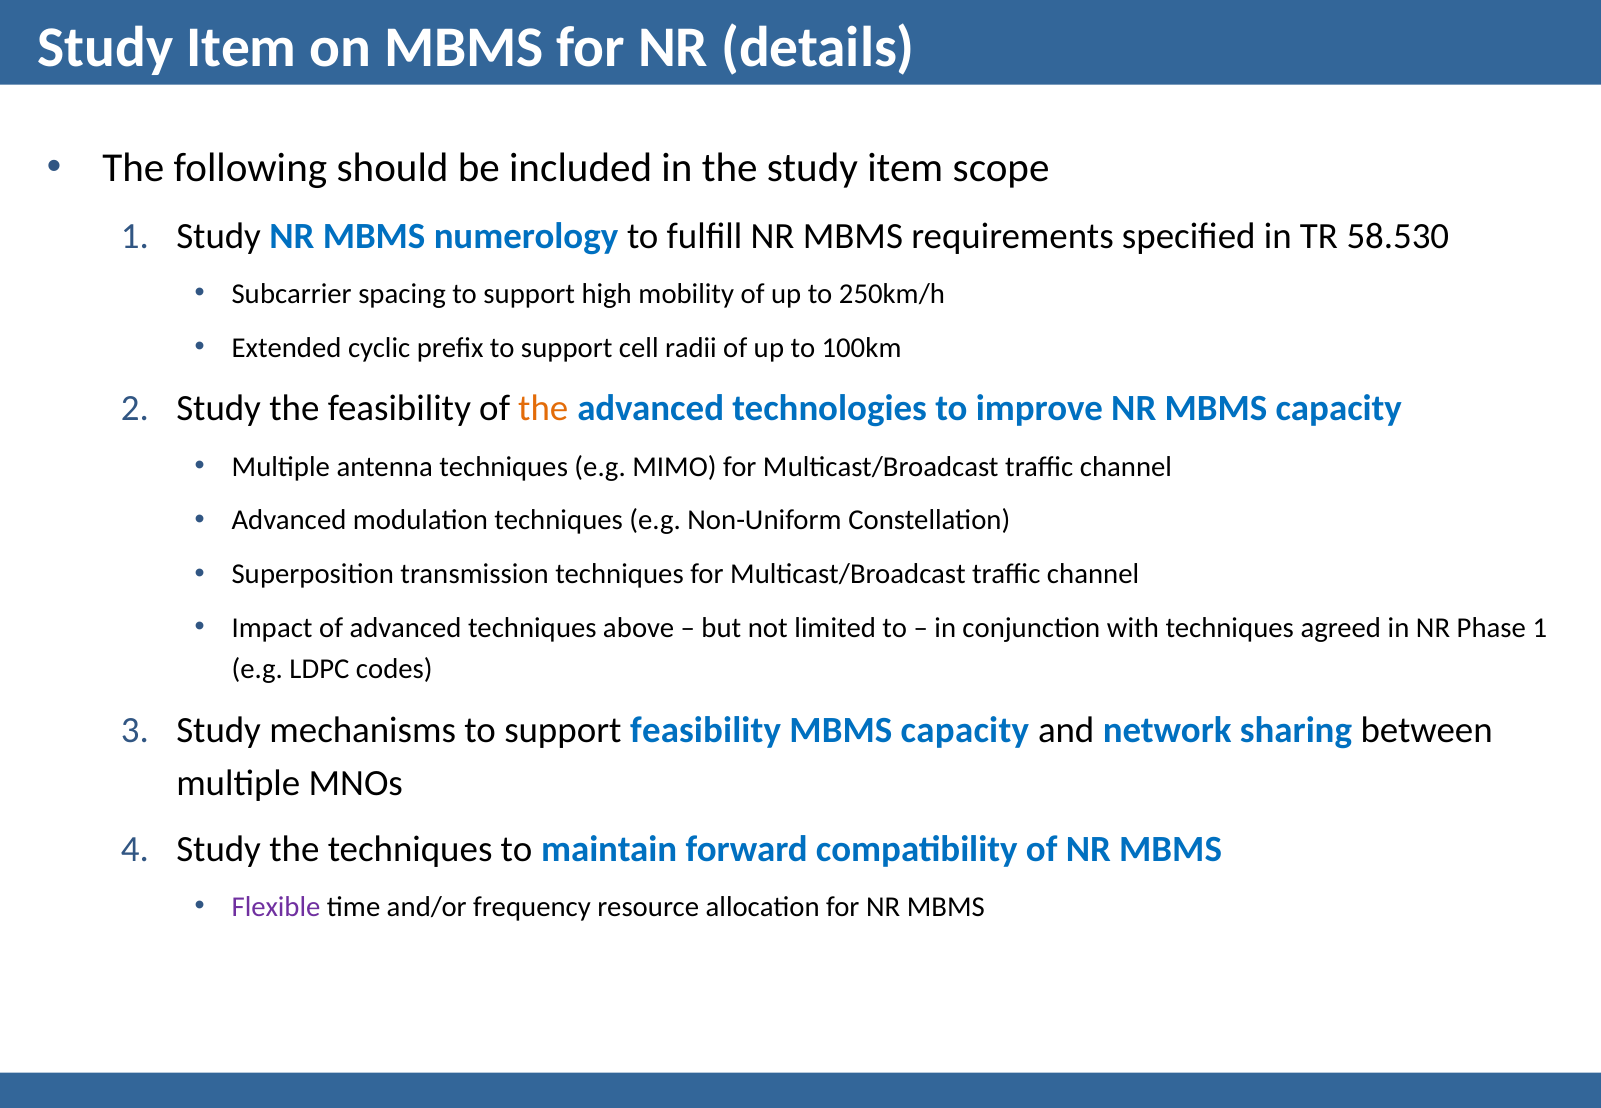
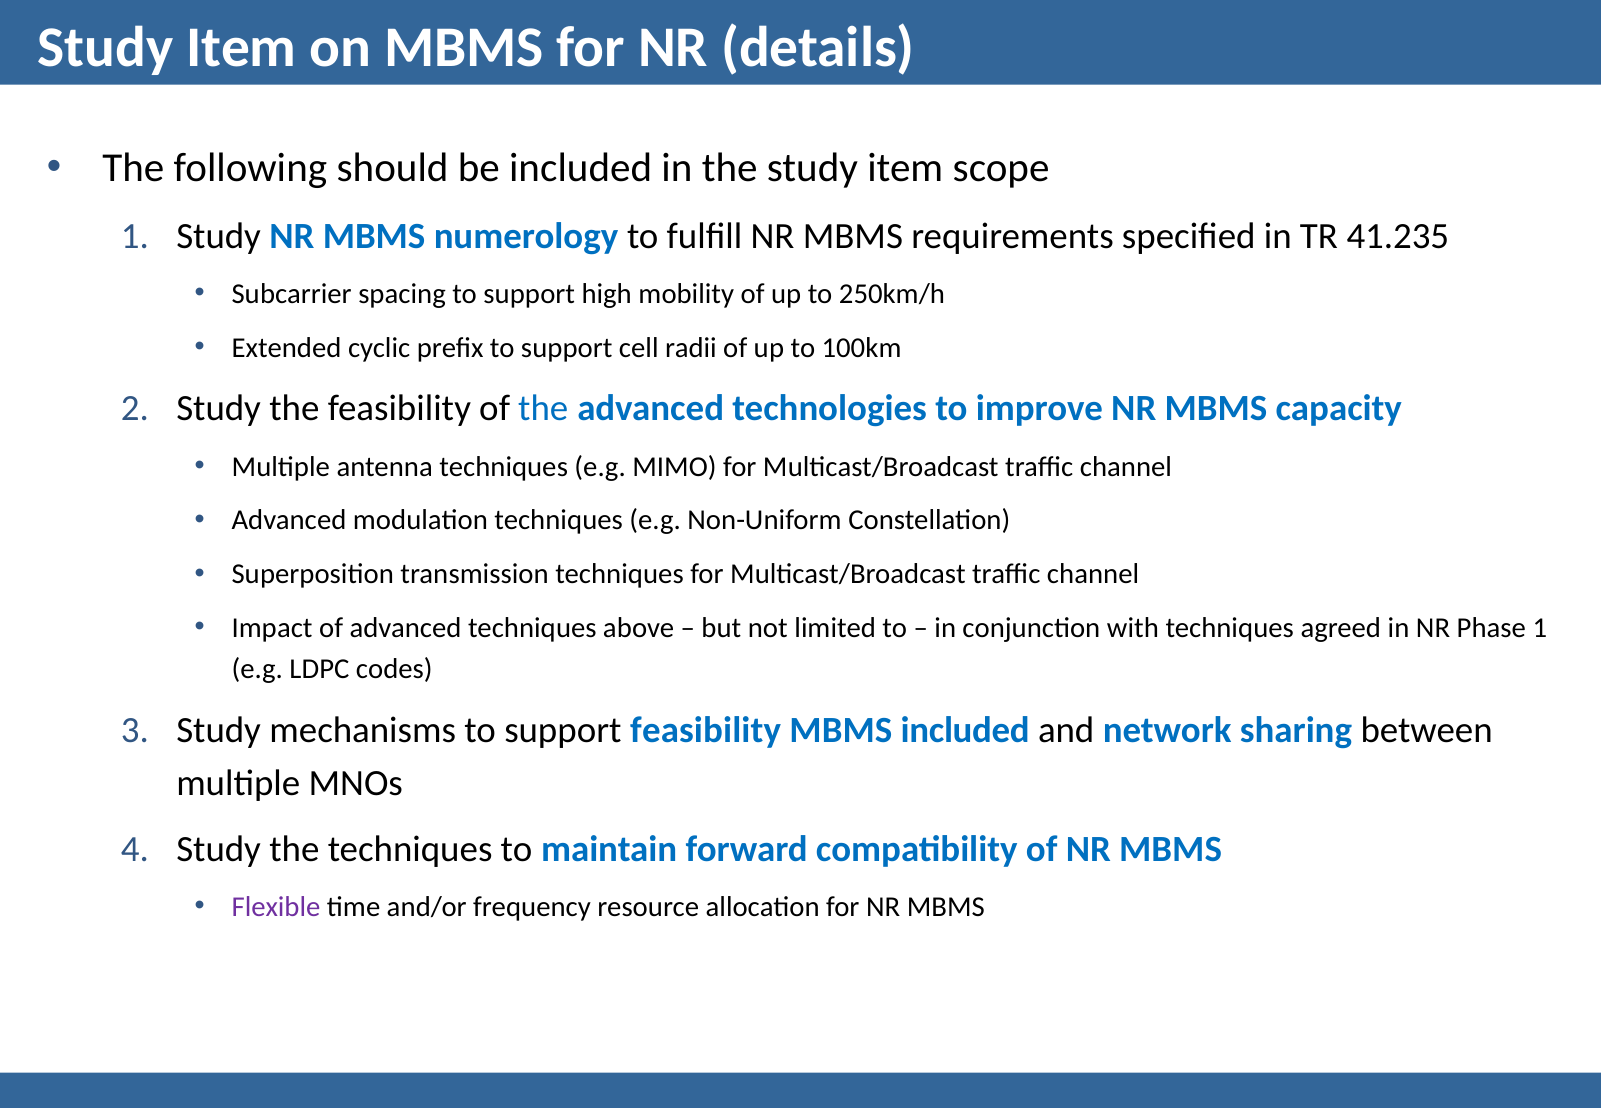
58.530: 58.530 -> 41.235
the at (543, 409) colour: orange -> blue
capacity at (965, 731): capacity -> included
